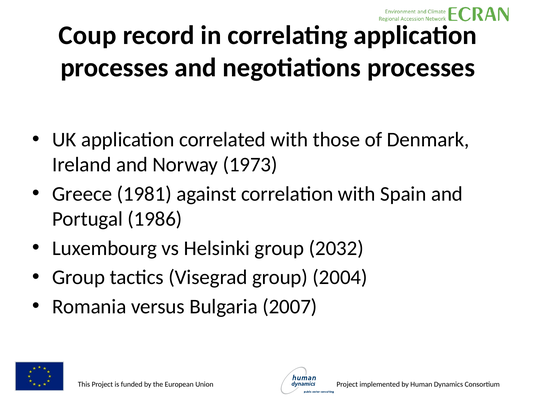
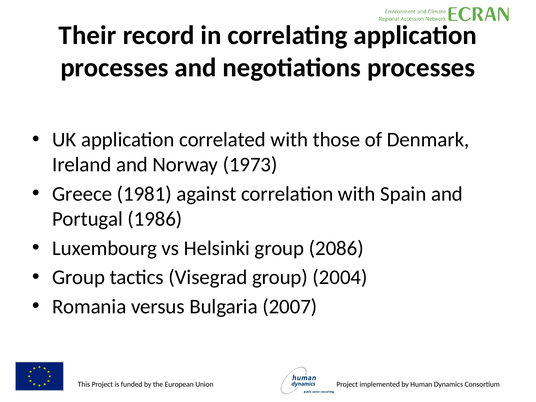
Coup: Coup -> Their
2032: 2032 -> 2086
